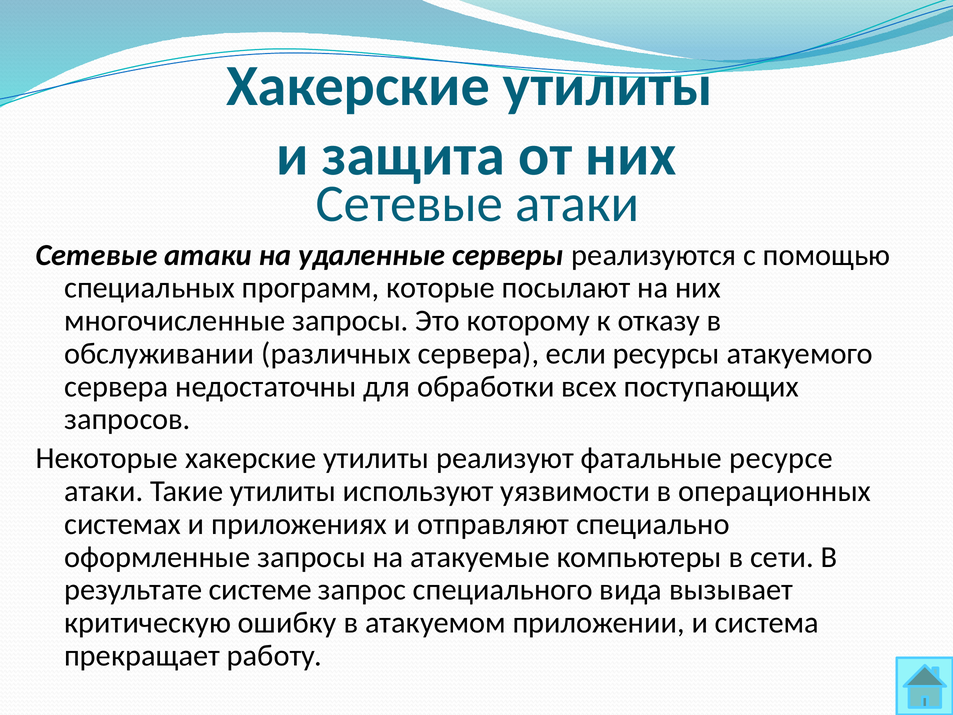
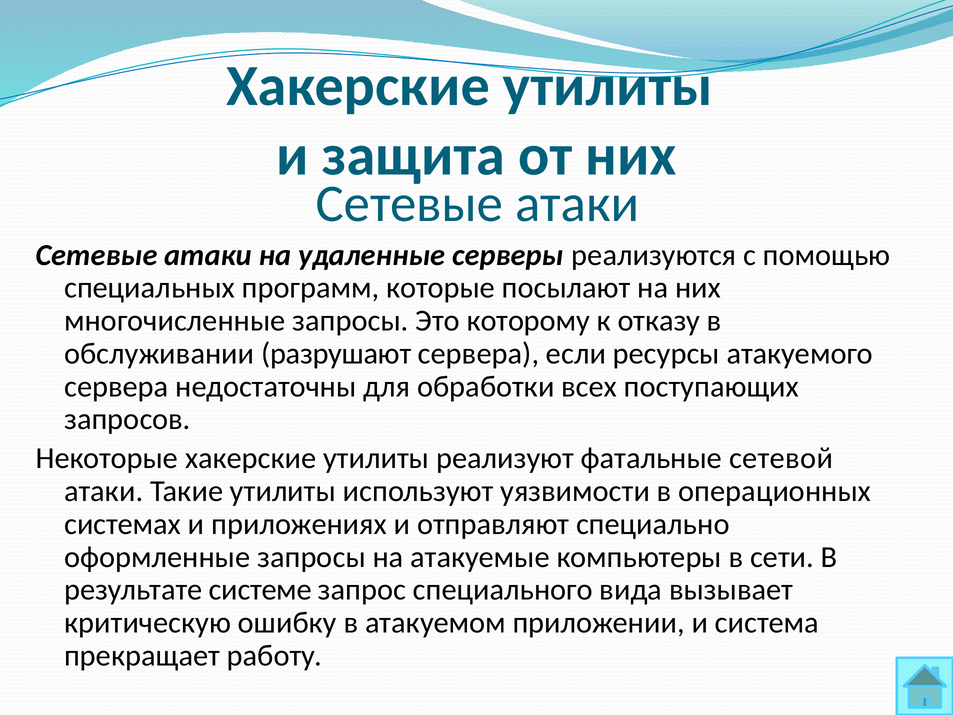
различных: различных -> разрушают
ресурсе: ресурсе -> сетевой
